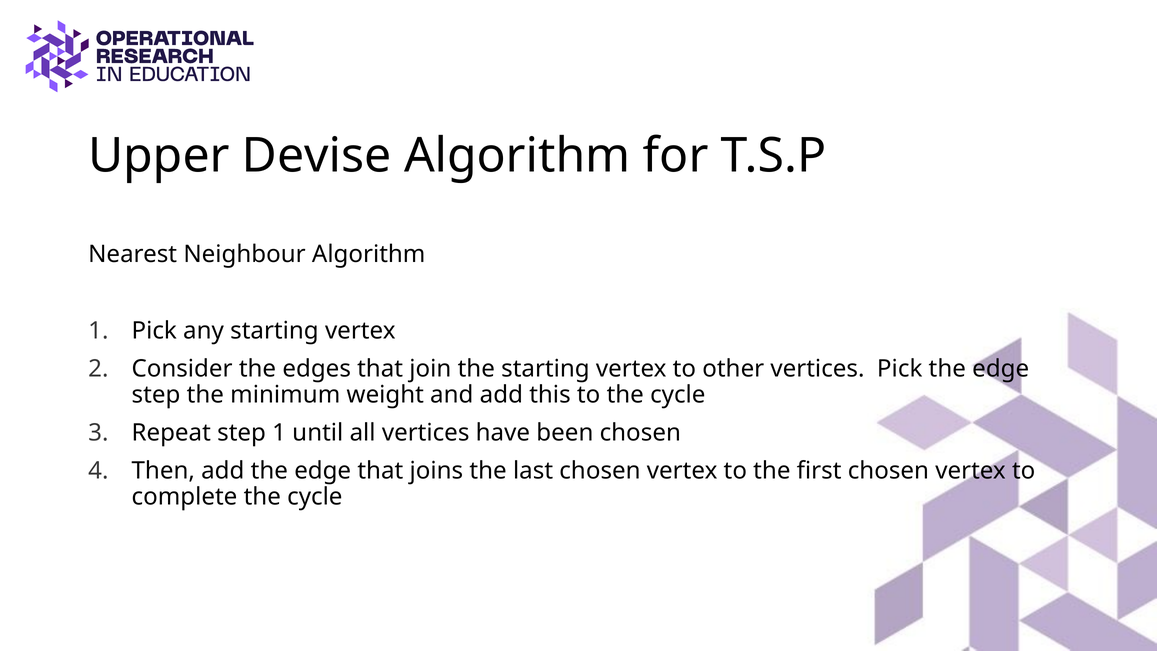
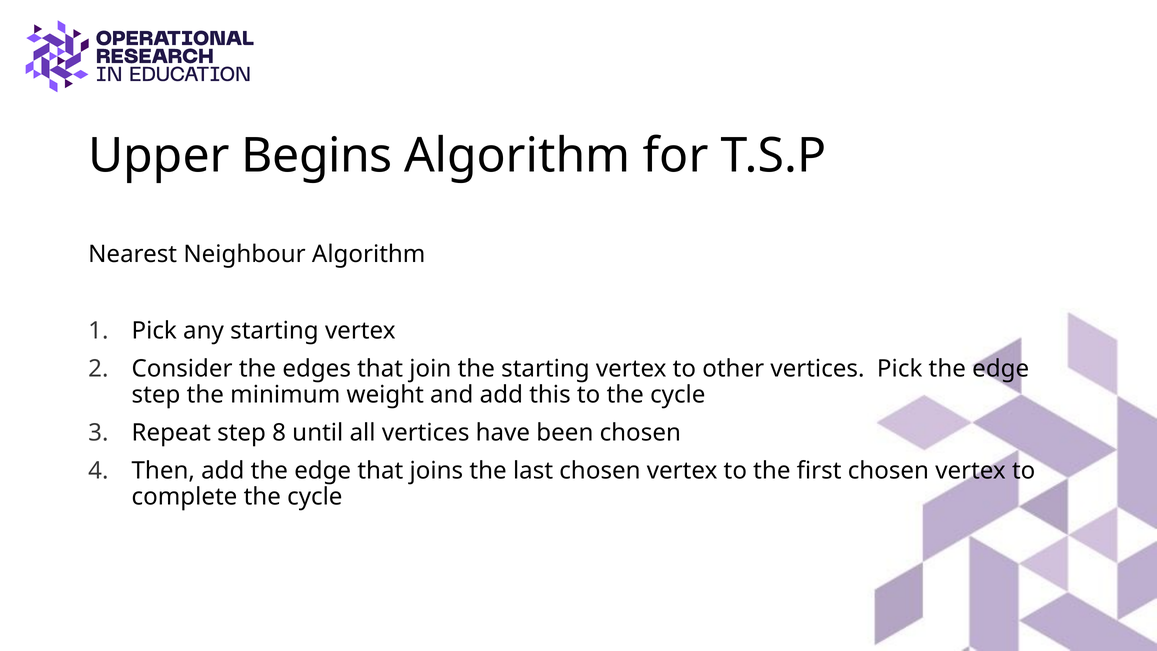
Devise: Devise -> Begins
step 1: 1 -> 8
